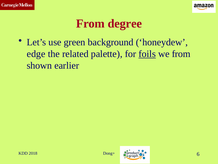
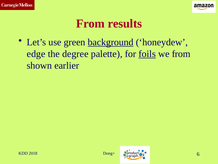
degree: degree -> results
background underline: none -> present
related: related -> degree
